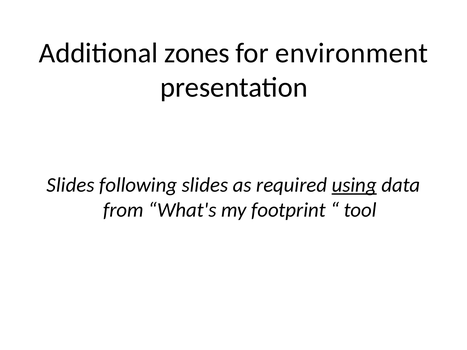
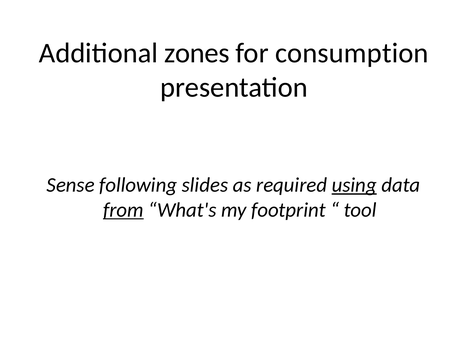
environment: environment -> consumption
Slides at (71, 185): Slides -> Sense
from underline: none -> present
